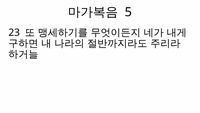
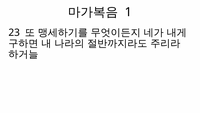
5: 5 -> 1
